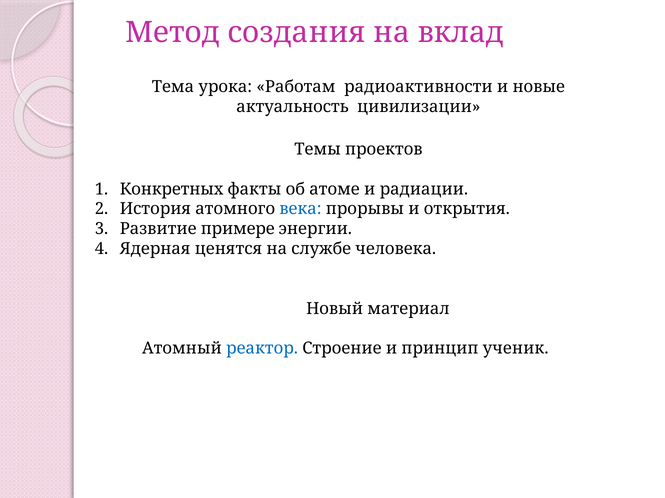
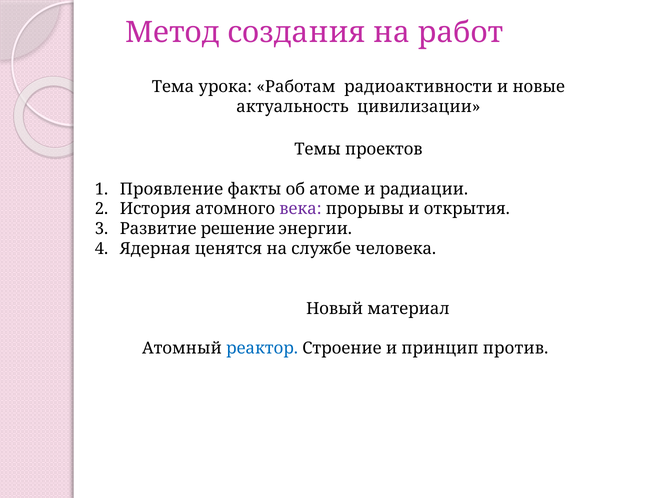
вклад: вклад -> работ
Конкретных: Конкретных -> Проявление
века colour: blue -> purple
примере: примере -> решение
ученик: ученик -> против
